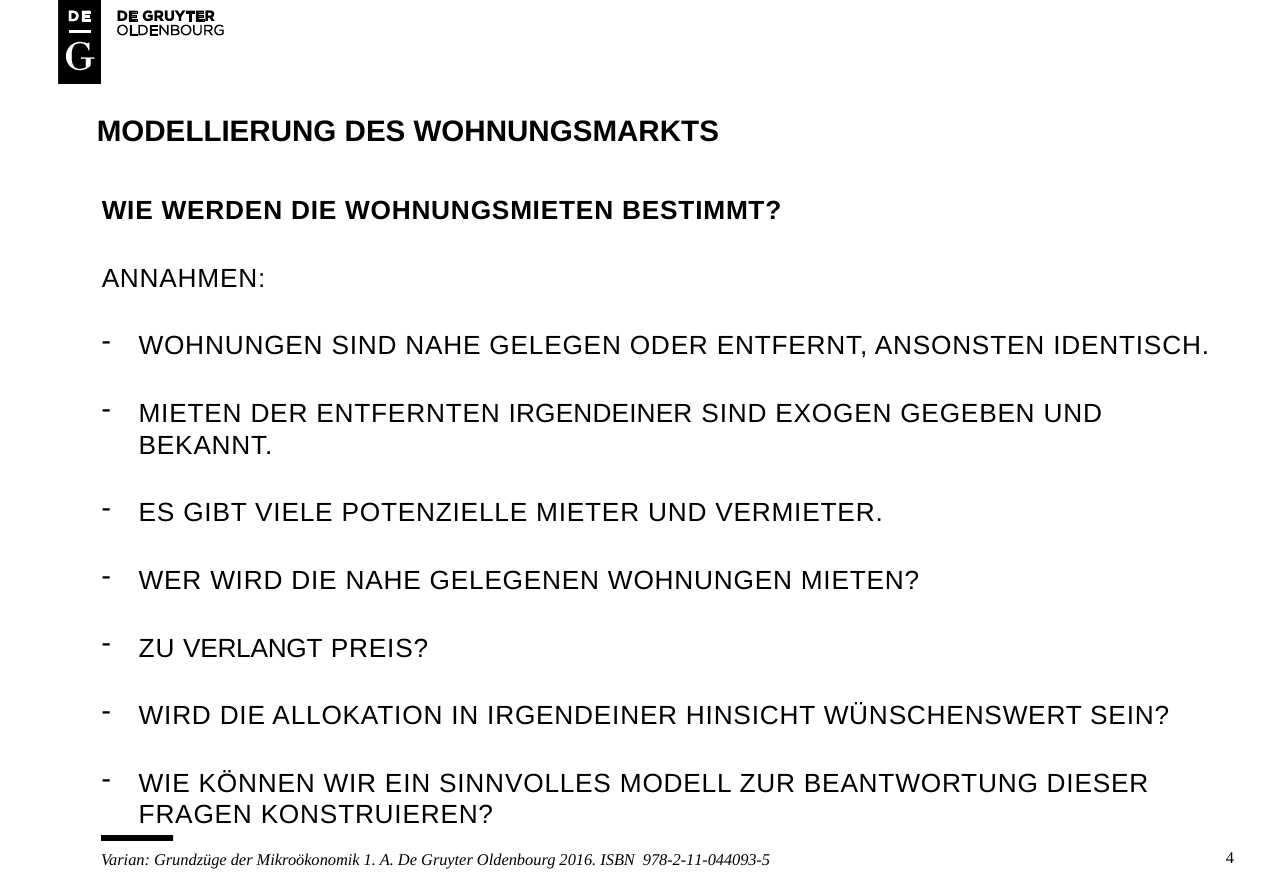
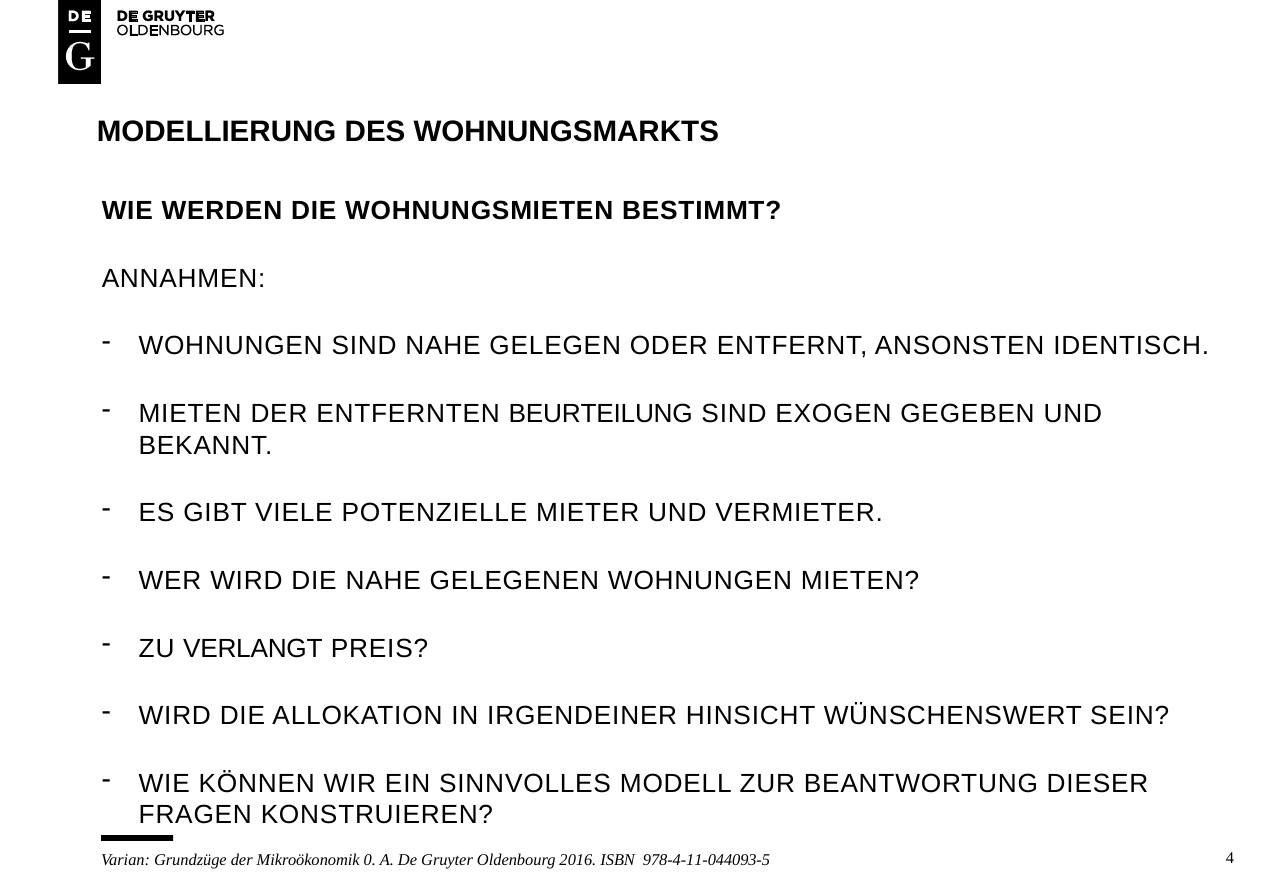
ENTFERNTEN IRGENDEINER: IRGENDEINER -> BEURTEILUNG
1: 1 -> 0
978-2-11-044093-5: 978-2-11-044093-5 -> 978-4-11-044093-5
